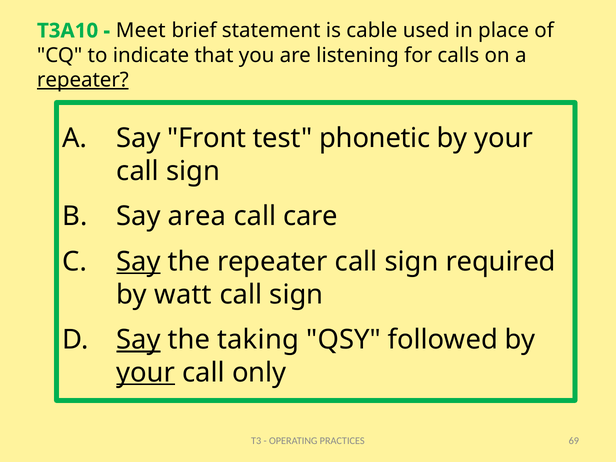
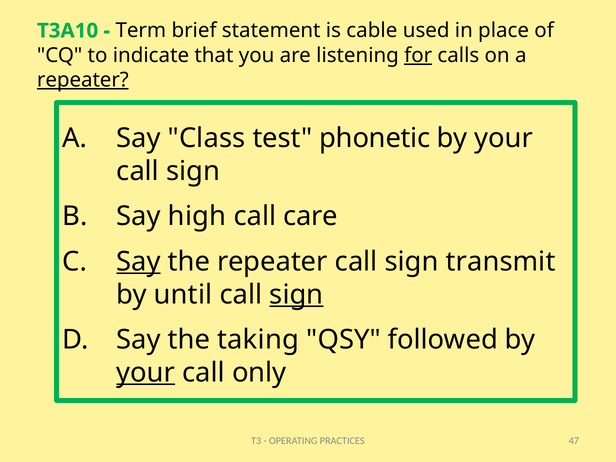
Meet: Meet -> Term
for underline: none -> present
Front: Front -> Class
area: area -> high
required: required -> transmit
watt: watt -> until
sign at (296, 294) underline: none -> present
Say at (139, 340) underline: present -> none
69: 69 -> 47
